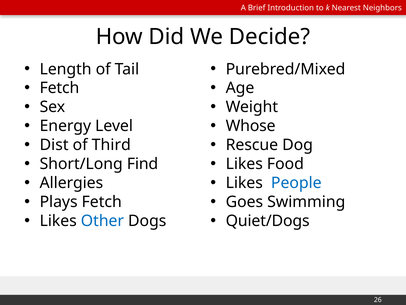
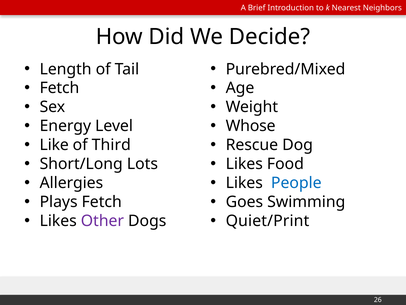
Dist: Dist -> Like
Find: Find -> Lots
Other colour: blue -> purple
Quiet/Dogs: Quiet/Dogs -> Quiet/Print
